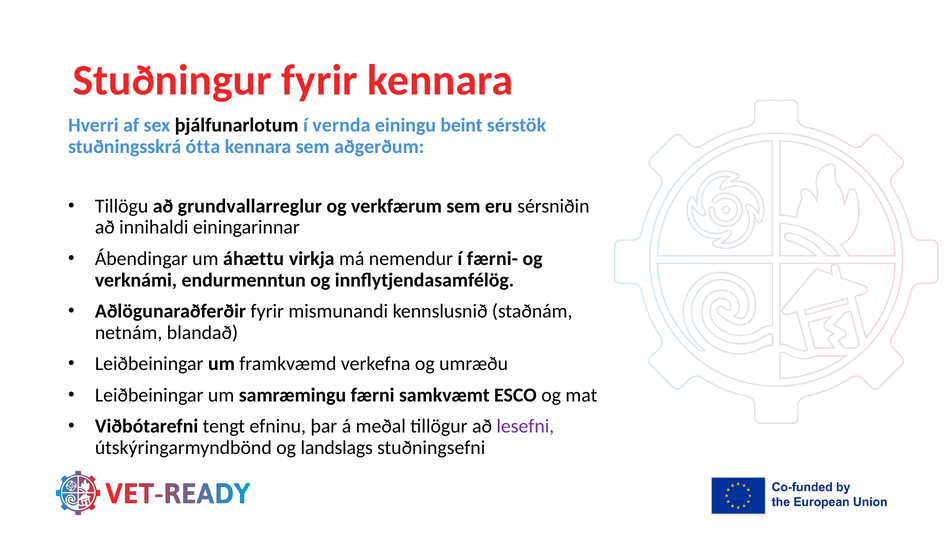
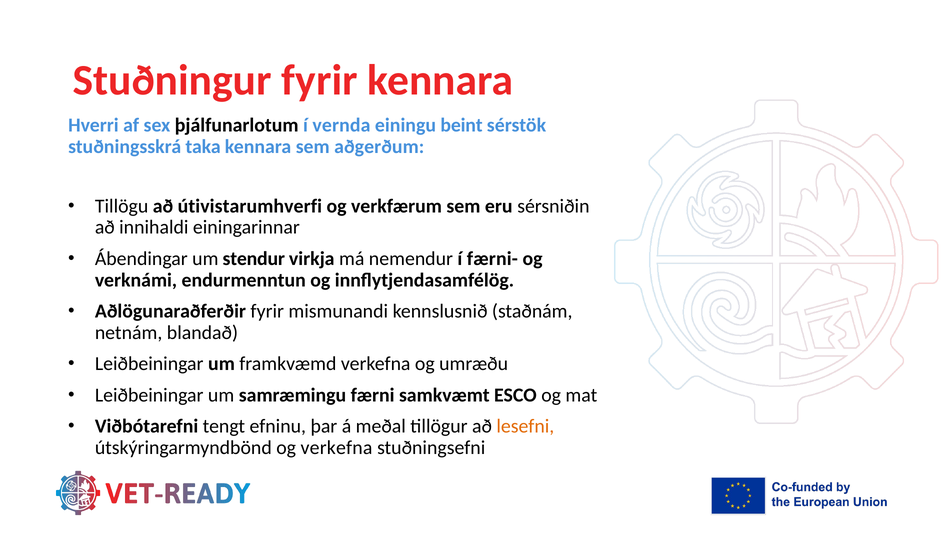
ótta: ótta -> taka
grundvallarreglur: grundvallarreglur -> útivistarumhverfi
áhættu: áhættu -> stendur
lesefni colour: purple -> orange
og landslags: landslags -> verkefna
